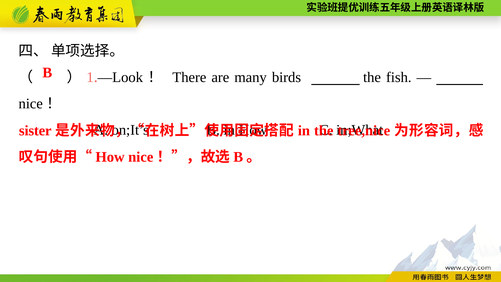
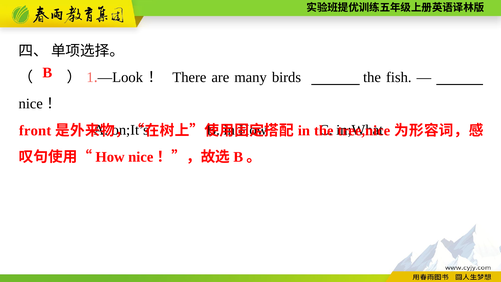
sister: sister -> front
